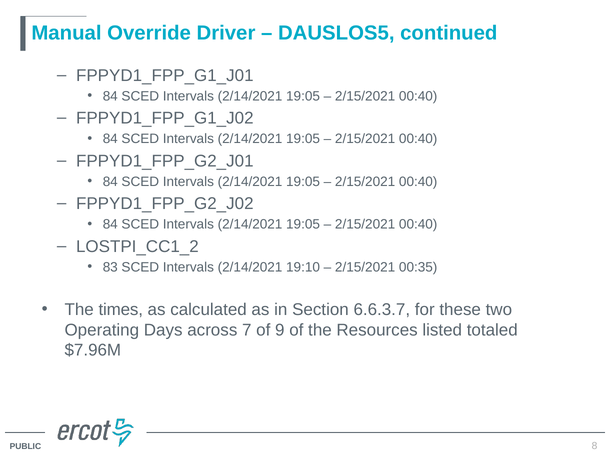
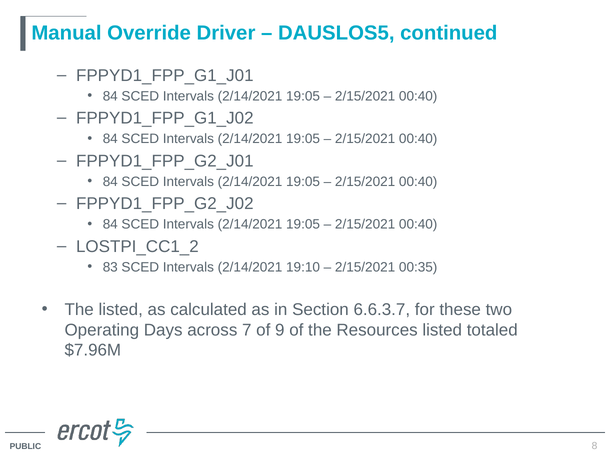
The times: times -> listed
